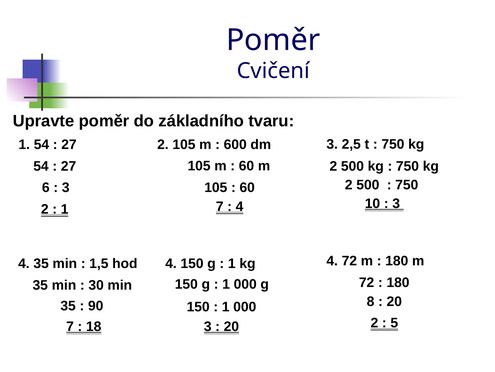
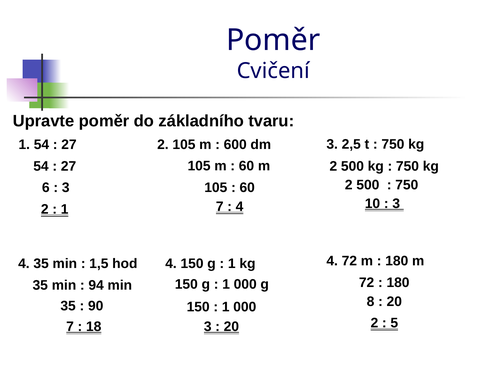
30: 30 -> 94
